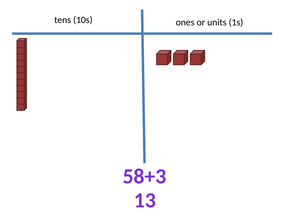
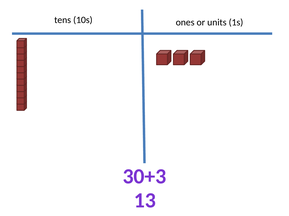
58+3: 58+3 -> 30+3
